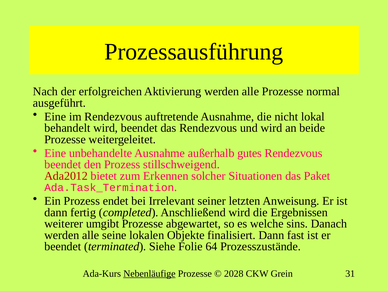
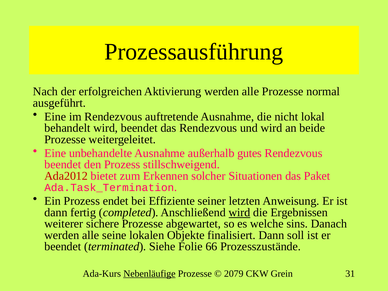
Irrelevant: Irrelevant -> Effiziente
wird at (239, 212) underline: none -> present
umgibt: umgibt -> sichere
fast: fast -> soll
64: 64 -> 66
2028: 2028 -> 2079
